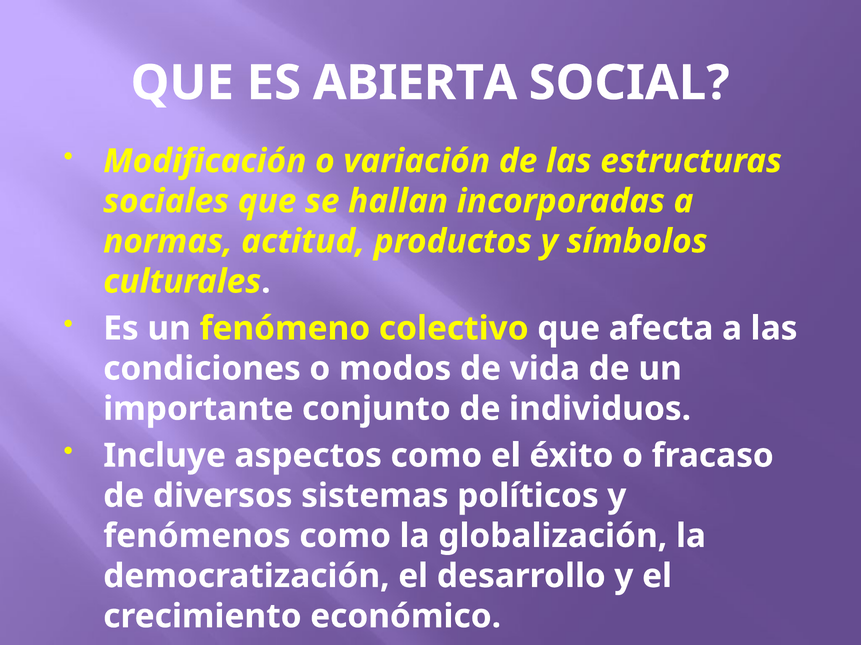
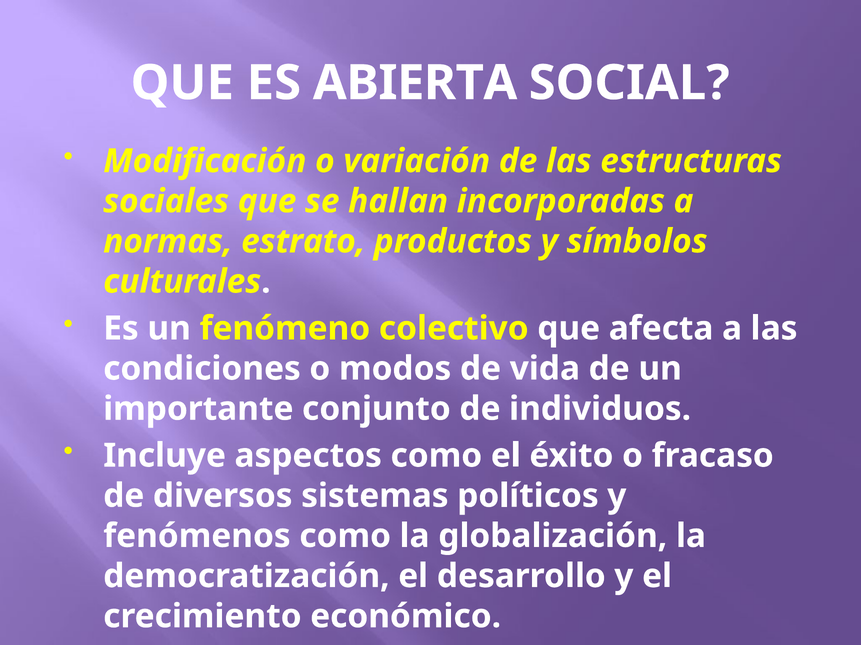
actitud: actitud -> estrato
